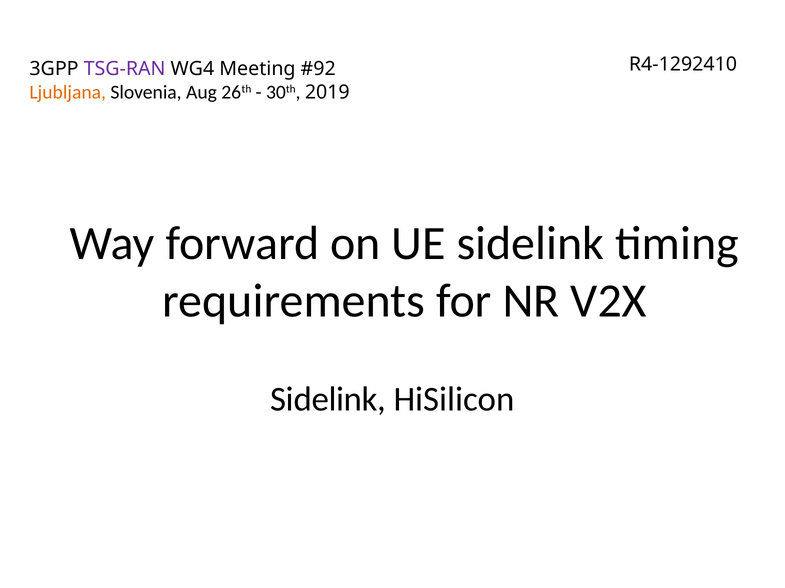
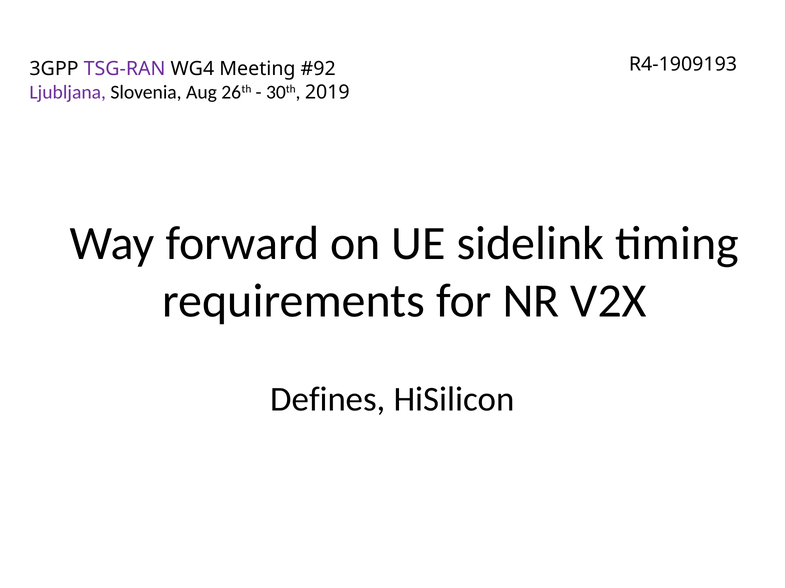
R4-1292410: R4-1292410 -> R4-1909193
Ljubljana colour: orange -> purple
Sidelink at (328, 400): Sidelink -> Defines
